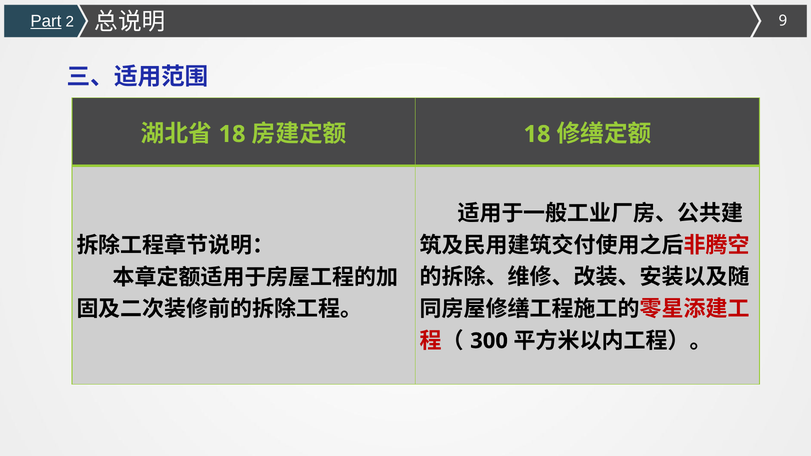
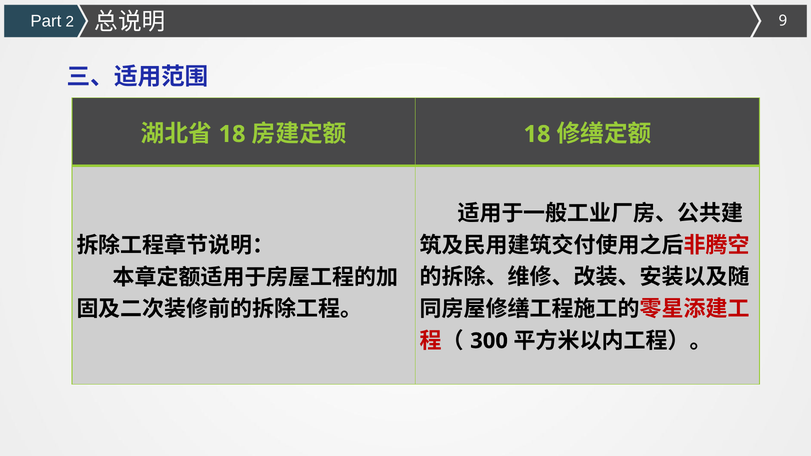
Part underline: present -> none
